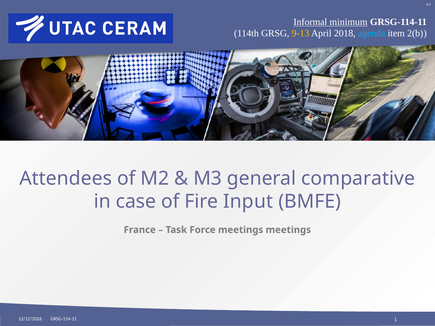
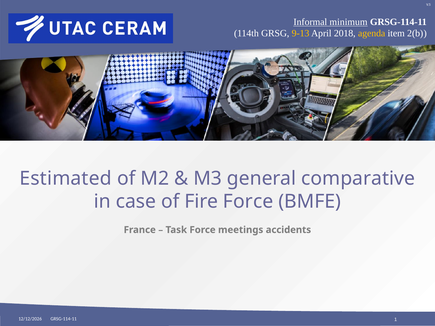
agenda colour: light blue -> yellow
Attendees: Attendees -> Estimated
Fire Input: Input -> Force
meetings meetings: meetings -> accidents
